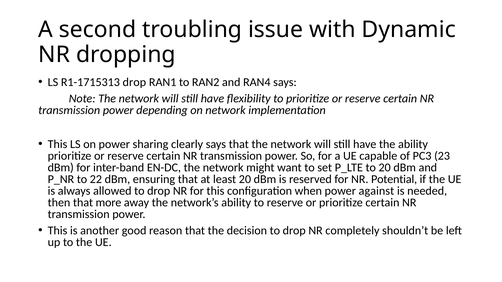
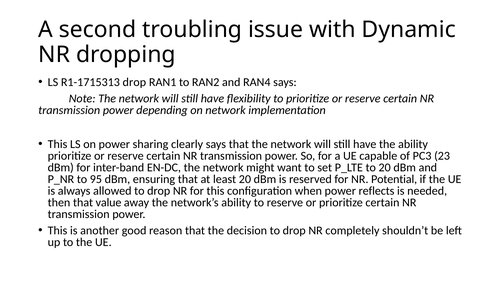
22: 22 -> 95
against: against -> reflects
more: more -> value
